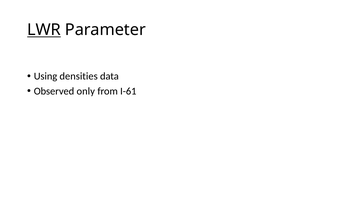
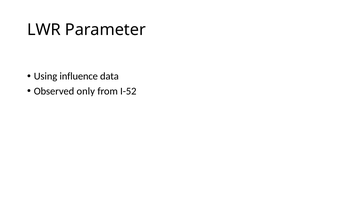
LWR underline: present -> none
densities: densities -> influence
I-61: I-61 -> I-52
